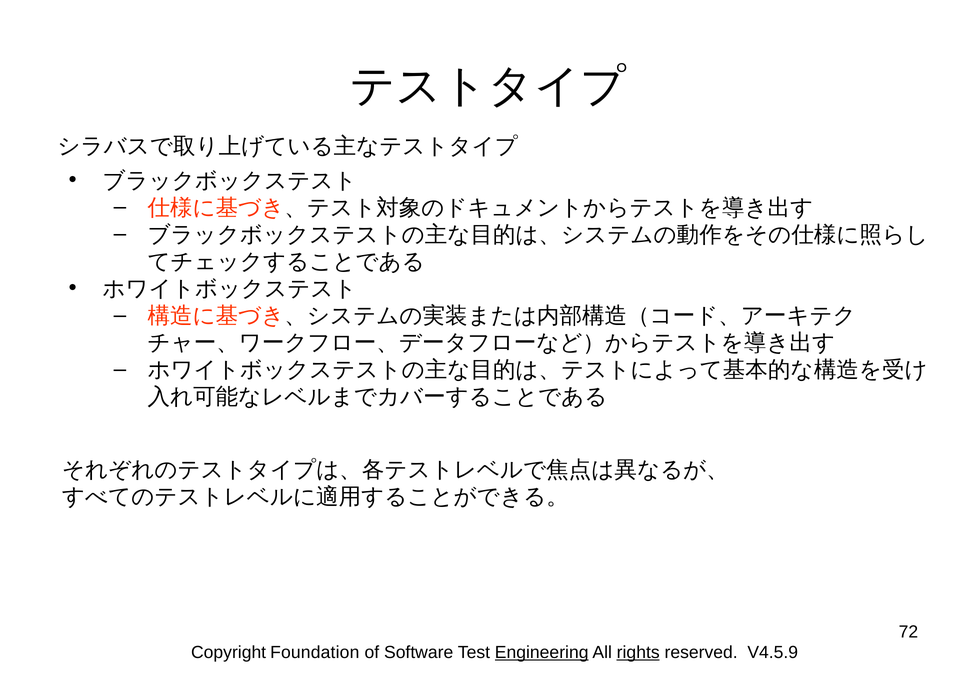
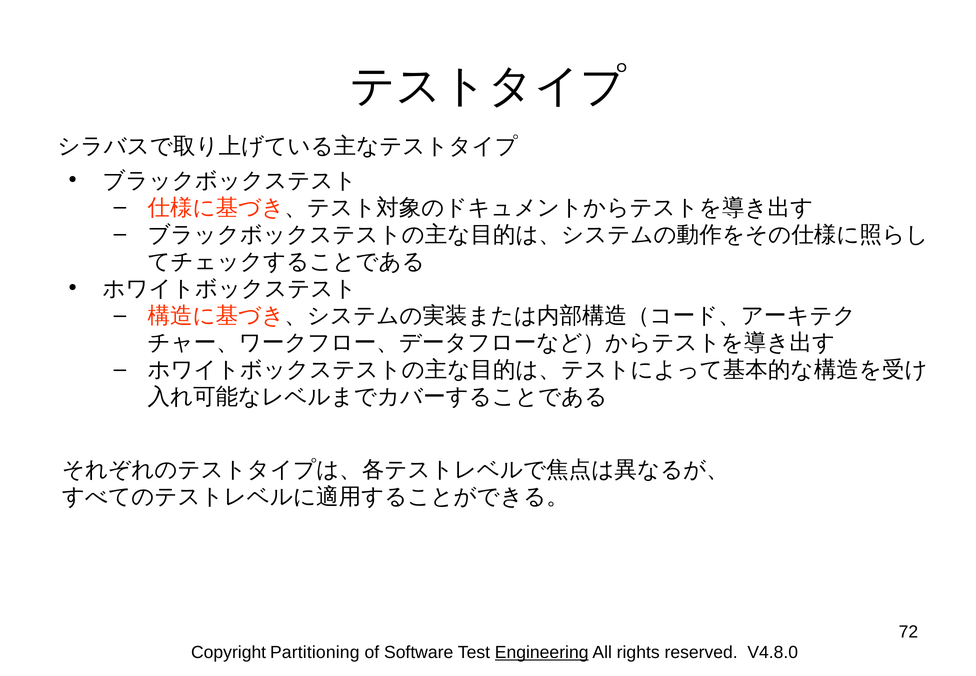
Foundation: Foundation -> Partitioning
rights underline: present -> none
V4.5.9: V4.5.9 -> V4.8.0
